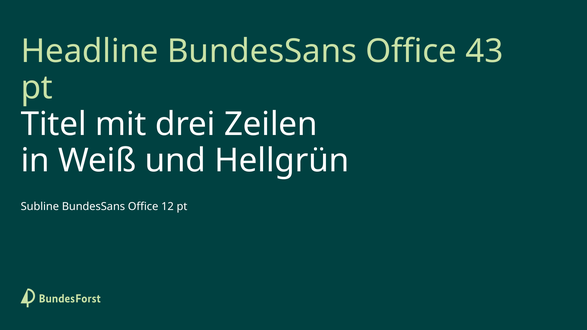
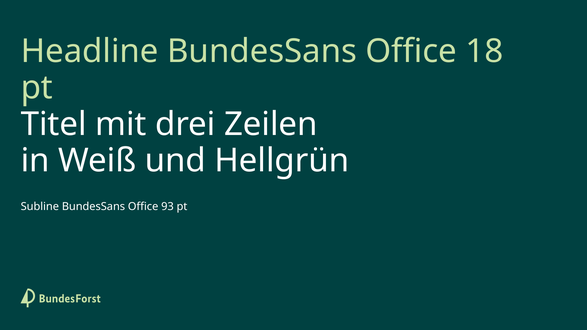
43: 43 -> 18
12: 12 -> 93
